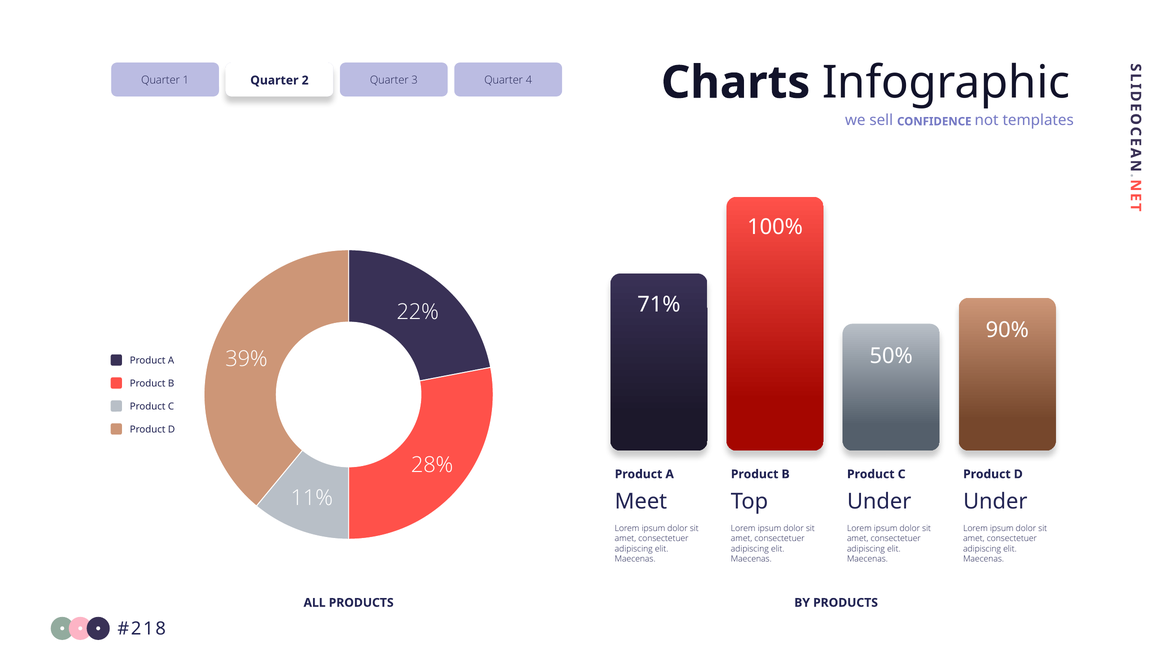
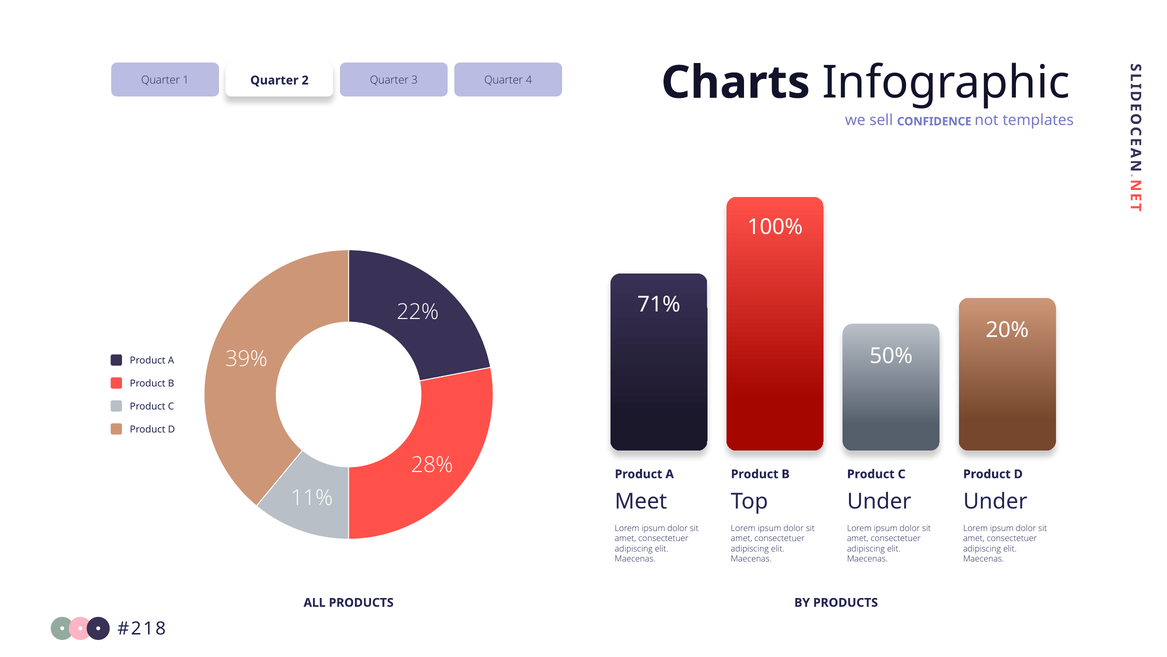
90%: 90% -> 20%
